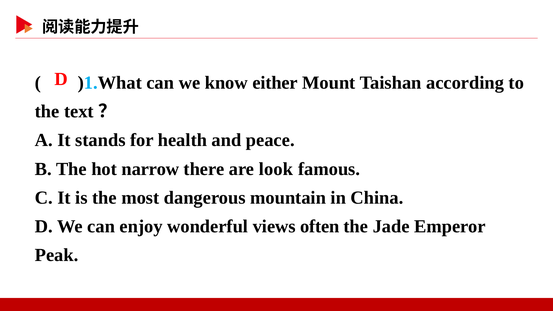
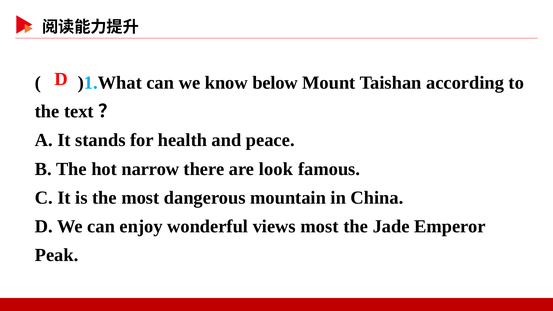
either: either -> below
views often: often -> most
